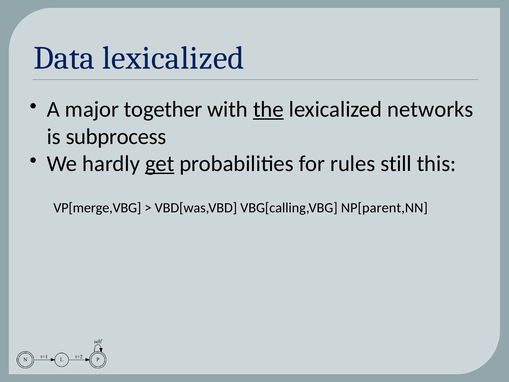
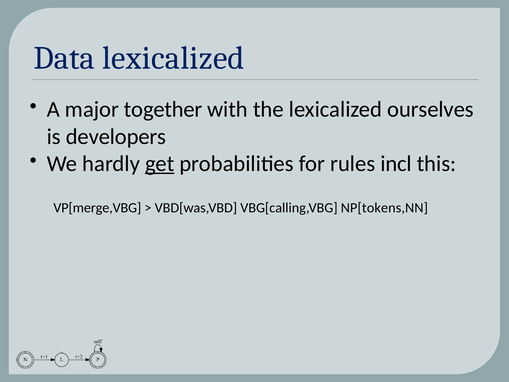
the underline: present -> none
networks: networks -> ourselves
subprocess: subprocess -> developers
still: still -> incl
NP[parent,NN: NP[parent,NN -> NP[tokens,NN
